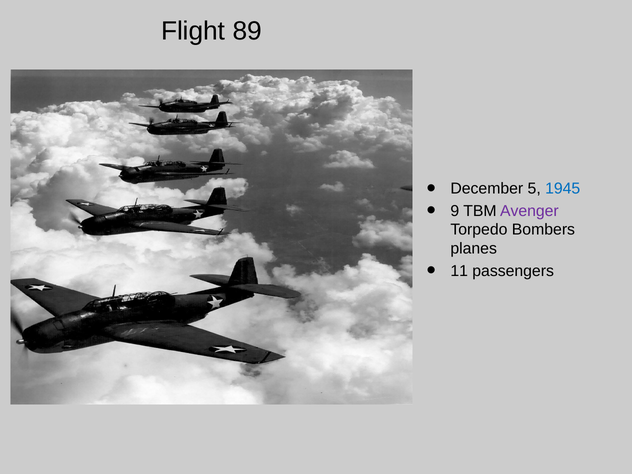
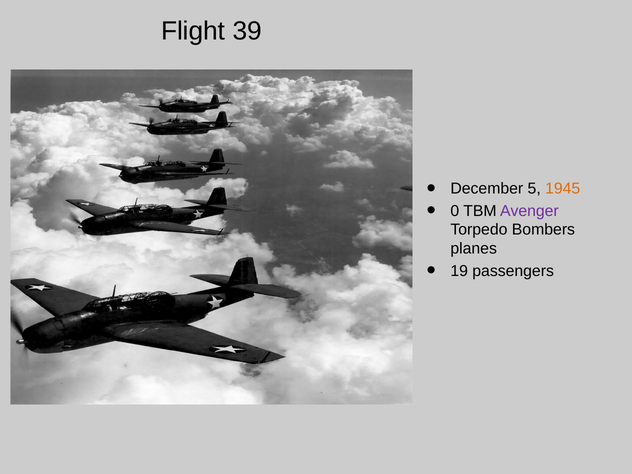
89: 89 -> 39
1945 colour: blue -> orange
9: 9 -> 0
11: 11 -> 19
